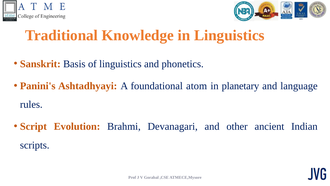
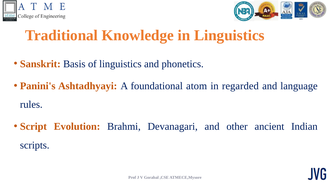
planetary: planetary -> regarded
